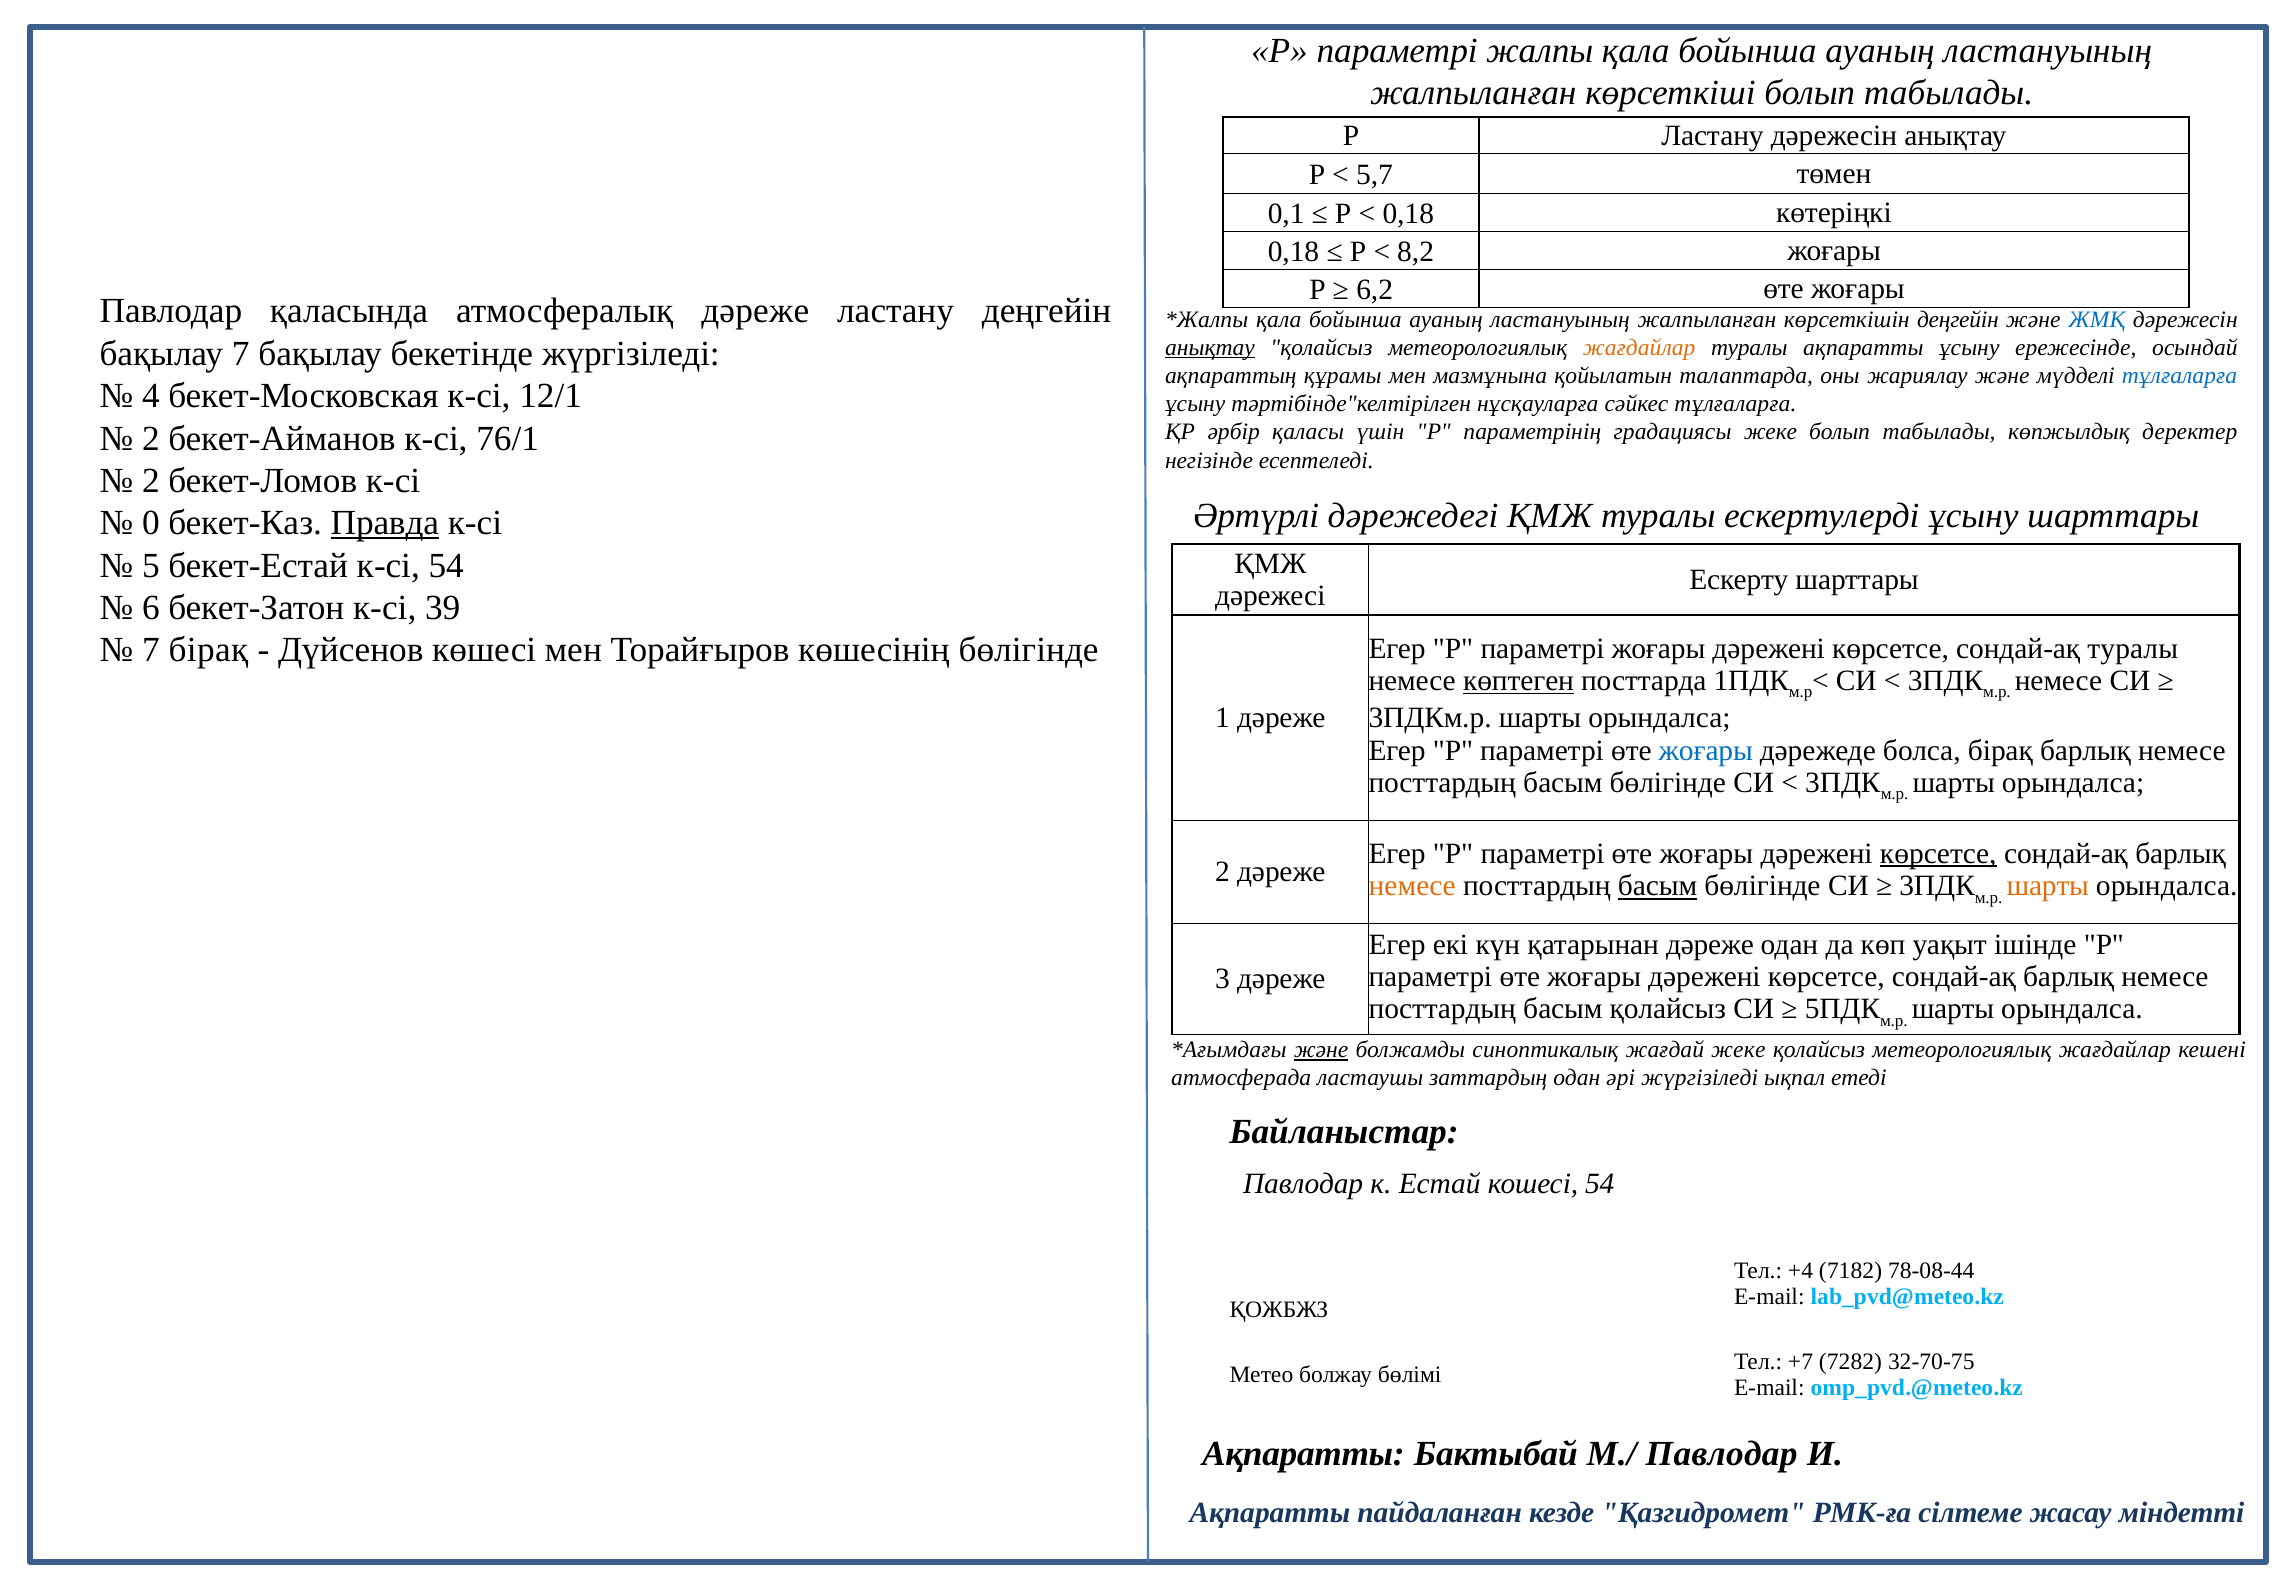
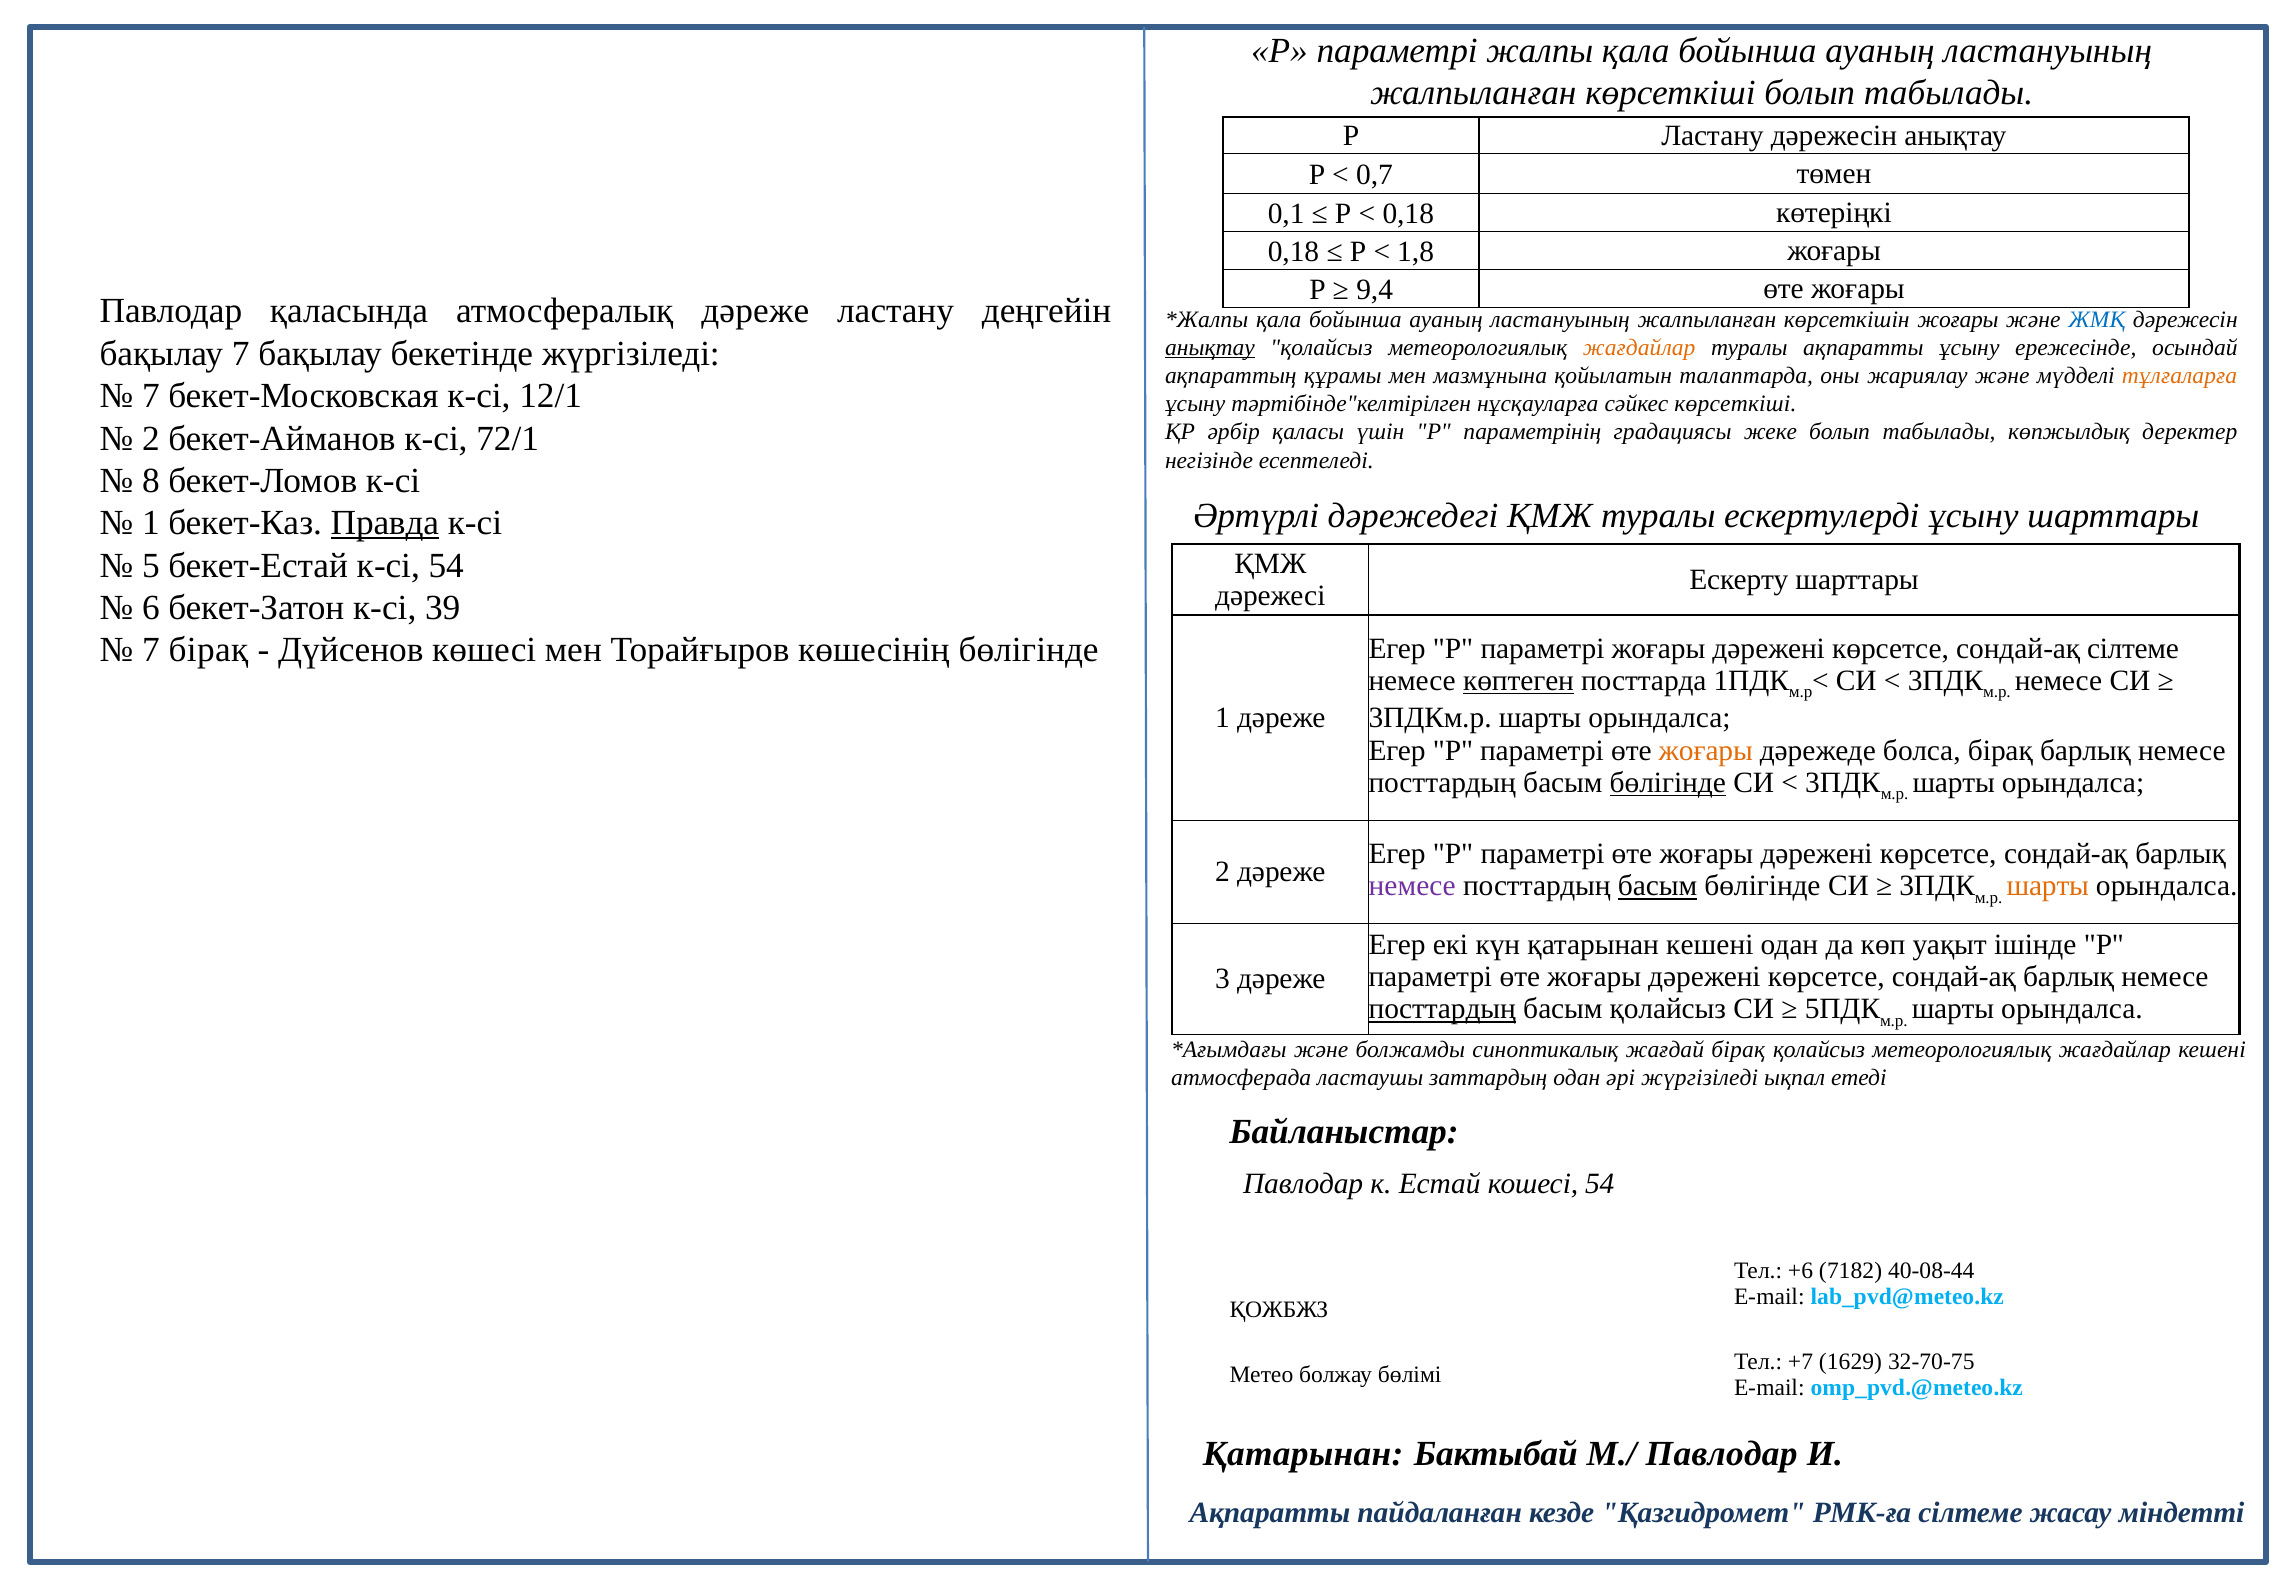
5,7: 5,7 -> 0,7
8,2: 8,2 -> 1,8
6,2: 6,2 -> 9,4
көрсеткішін деңгейін: деңгейін -> жоғары
тұлғаларға at (2179, 376) colour: blue -> orange
4 at (151, 396): 4 -> 7
сәйкес тұлғаларға: тұлғаларға -> көрсеткіші
76/1: 76/1 -> 72/1
2 at (151, 481): 2 -> 8
0 at (151, 523): 0 -> 1
сондай-ақ туралы: туралы -> сілтеме
жоғары at (1706, 751) colour: blue -> orange
бөлігінде at (1668, 783) underline: none -> present
көрсетсе at (1938, 854) underline: present -> none
немесе at (1412, 886) colour: orange -> purple
қатарынан дәреже: дәреже -> кешені
посттардың at (1442, 1010) underline: none -> present
және at (1321, 1050) underline: present -> none
жағдай жеке: жеке -> бірақ
+4: +4 -> +6
78-08-44: 78-08-44 -> 40-08-44
7282: 7282 -> 1629
Ақпаратты at (1303, 1454): Ақпаратты -> Қатарынан
